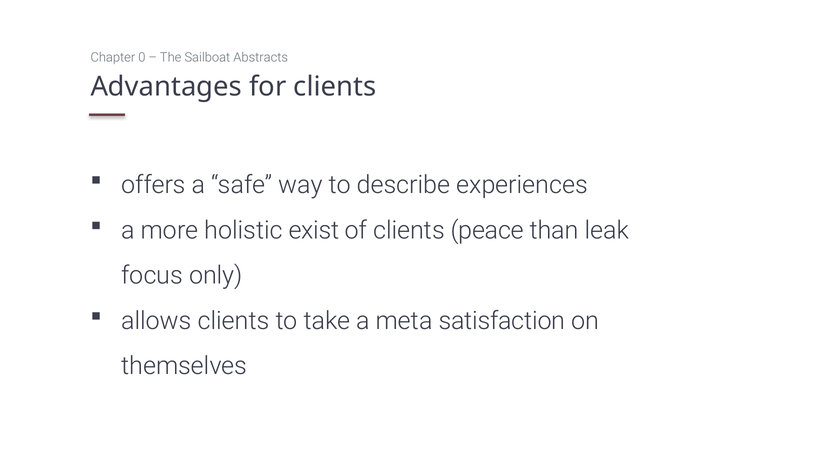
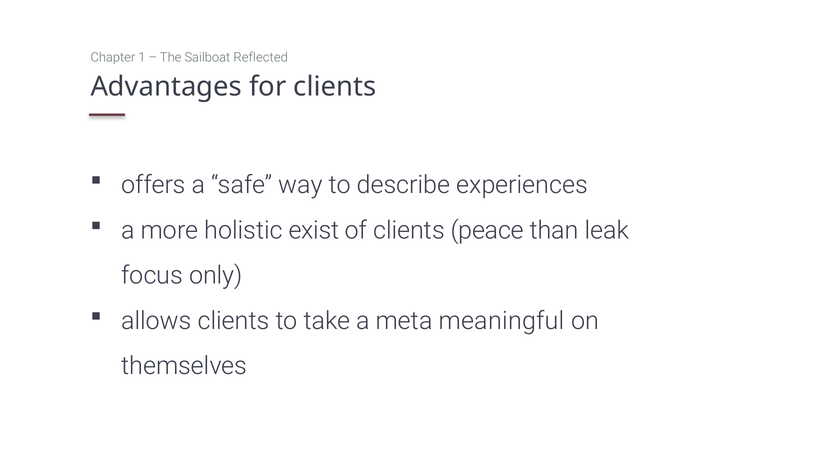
0: 0 -> 1
Abstracts: Abstracts -> Reflected
satisfaction: satisfaction -> meaningful
